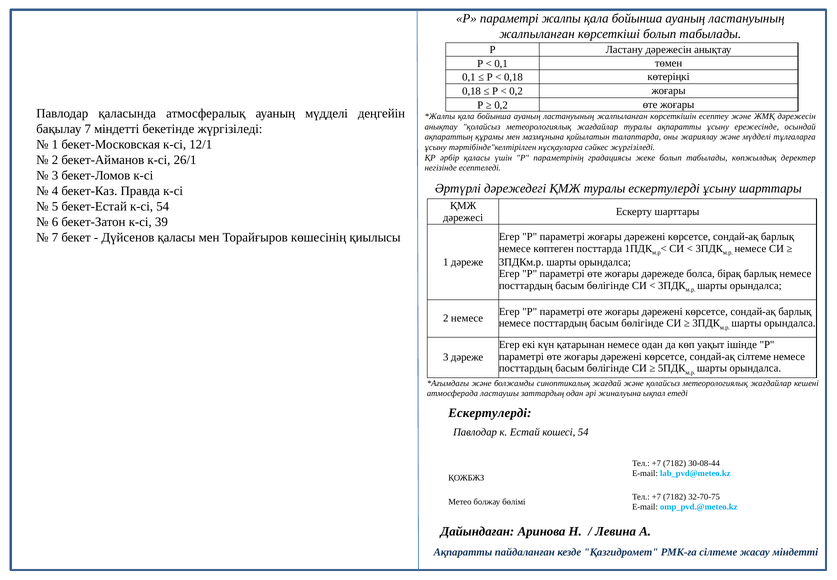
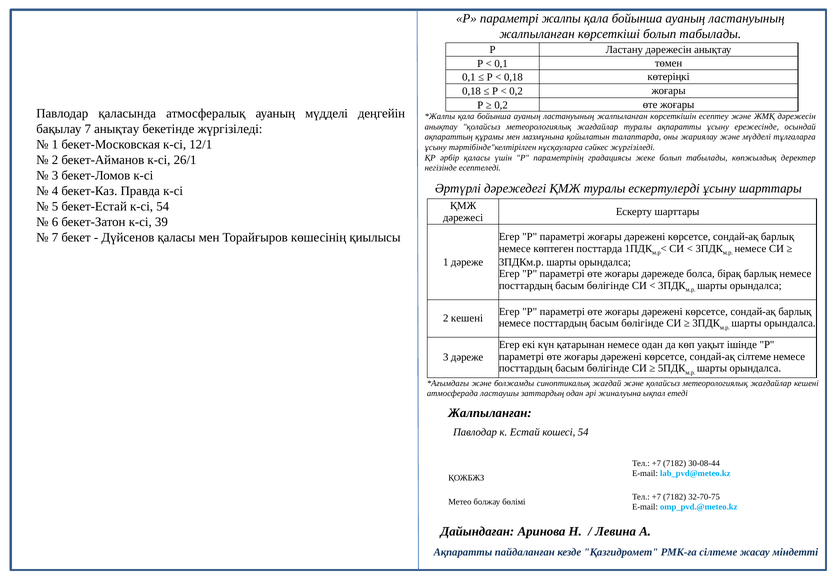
7 міндетті: міндетті -> анықтау
2 немесе: немесе -> кешені
Ескертулерді at (490, 413): Ескертулерді -> Жалпыланған
